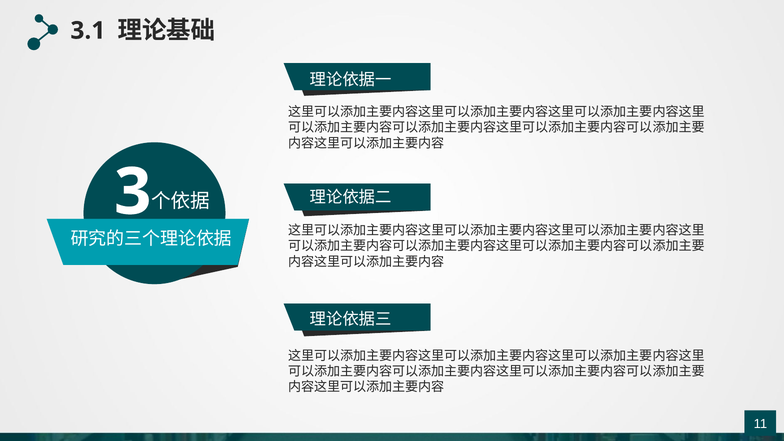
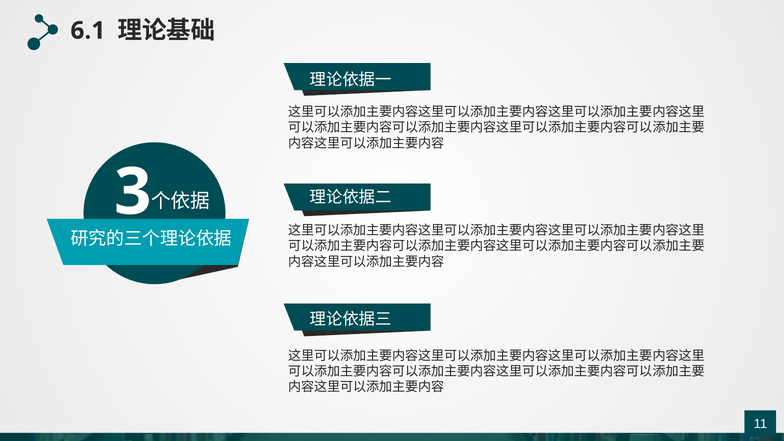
3.1: 3.1 -> 6.1
